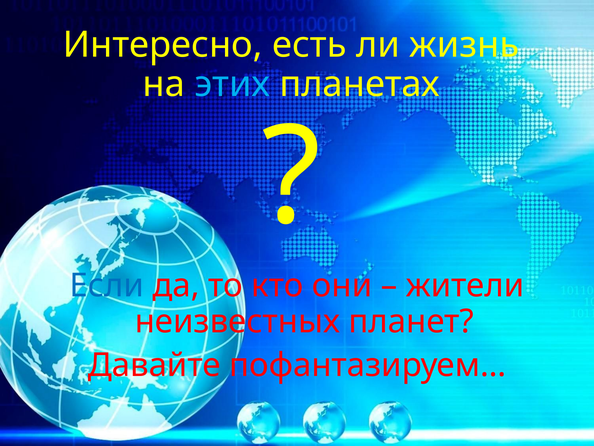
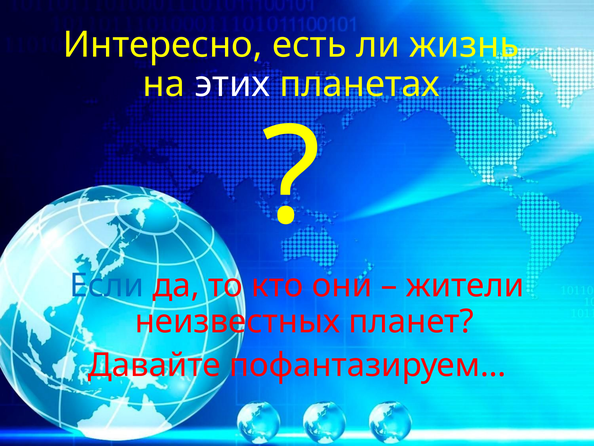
этих colour: light blue -> white
